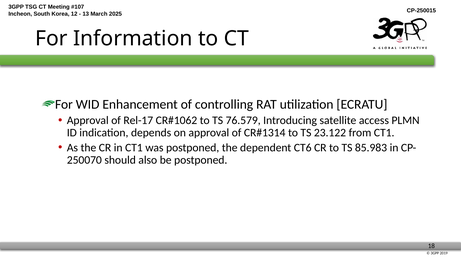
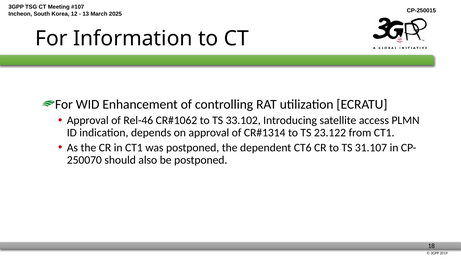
Rel-17: Rel-17 -> Rel-46
76.579: 76.579 -> 33.102
85.983: 85.983 -> 31.107
